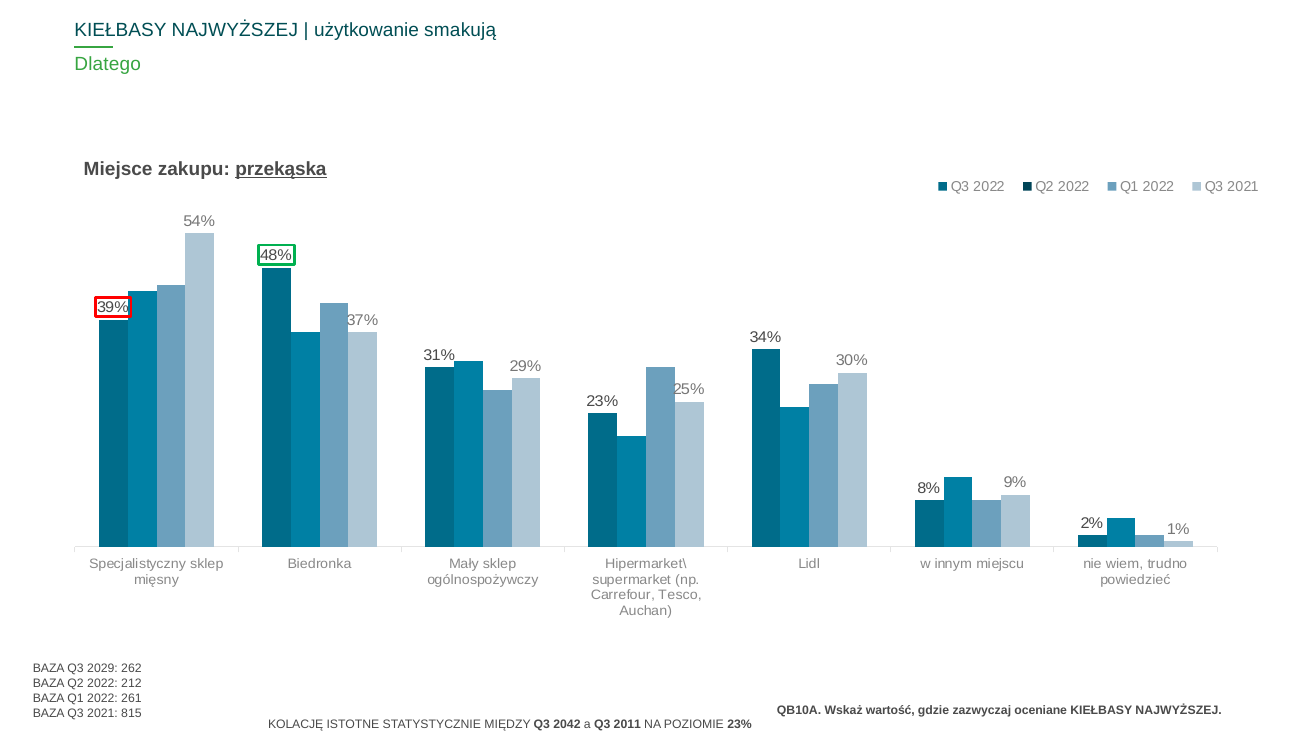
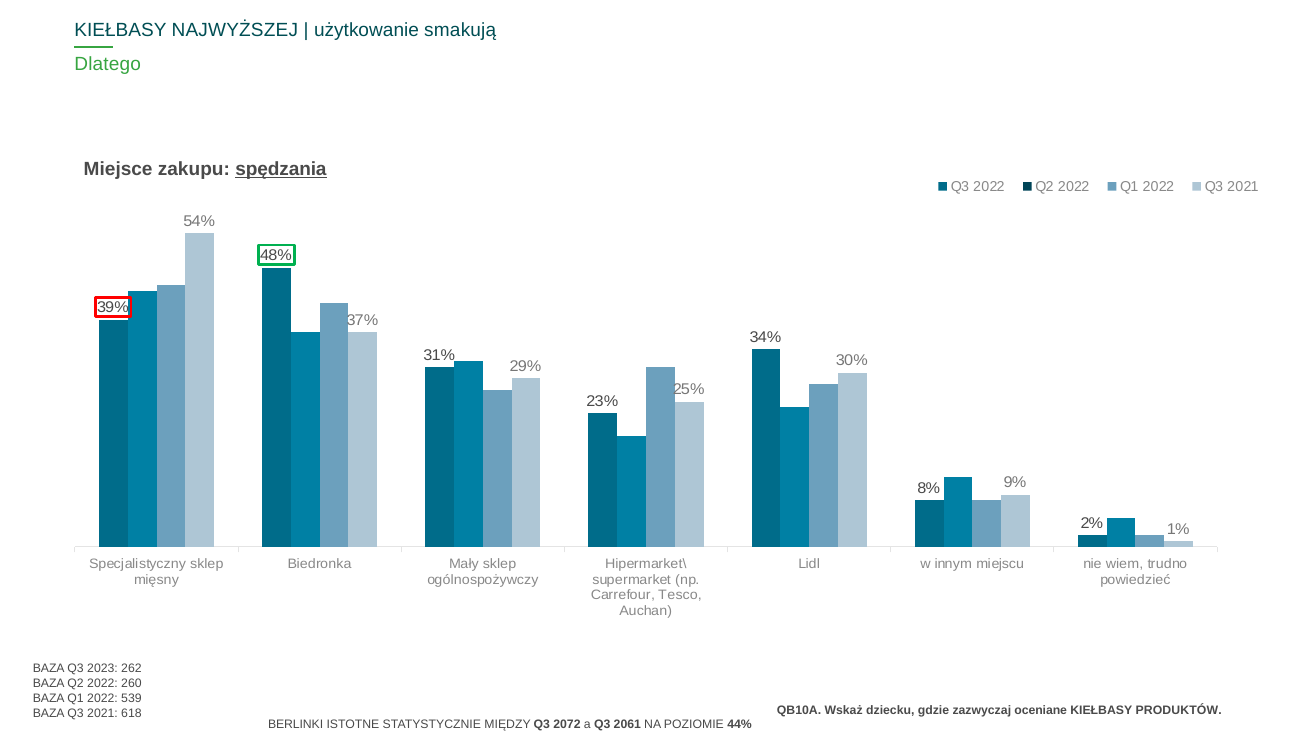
przekąska: przekąska -> spędzania
2029: 2029 -> 2023
212: 212 -> 260
261: 261 -> 539
wartość: wartość -> dziecku
NAJWYŻSZEJ at (1179, 710): NAJWYŻSZEJ -> PRODUKTÓW
815: 815 -> 618
KOLACJĘ: KOLACJĘ -> BERLINKI
2042: 2042 -> 2072
2011: 2011 -> 2061
POZIOMIE 23%: 23% -> 44%
